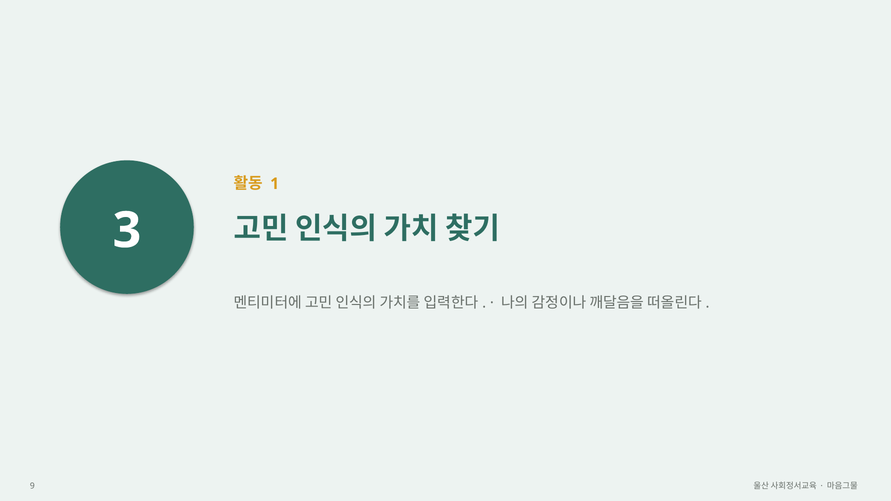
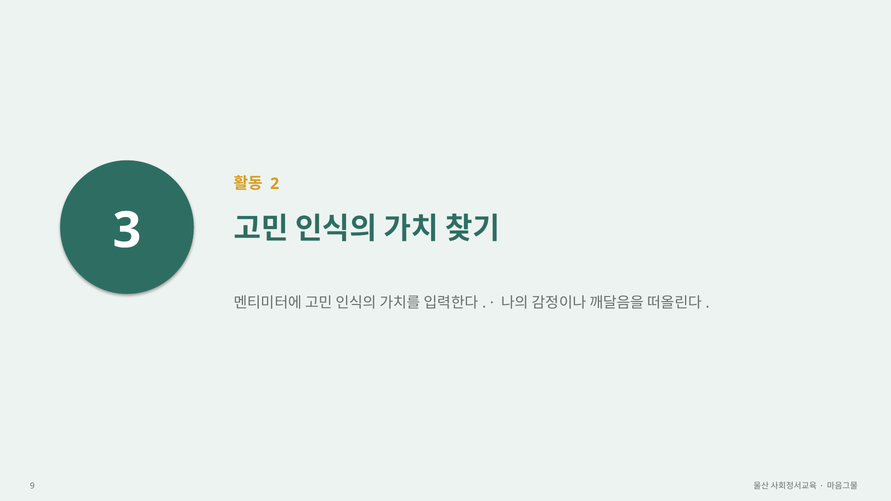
1: 1 -> 2
